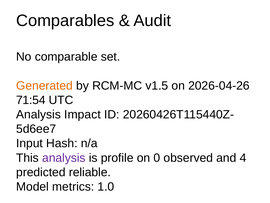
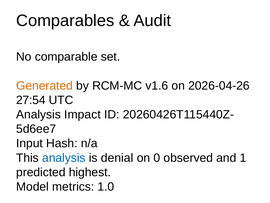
v1.5: v1.5 -> v1.6
71:54: 71:54 -> 27:54
analysis at (64, 157) colour: purple -> blue
profile: profile -> denial
4: 4 -> 1
reliable: reliable -> highest
